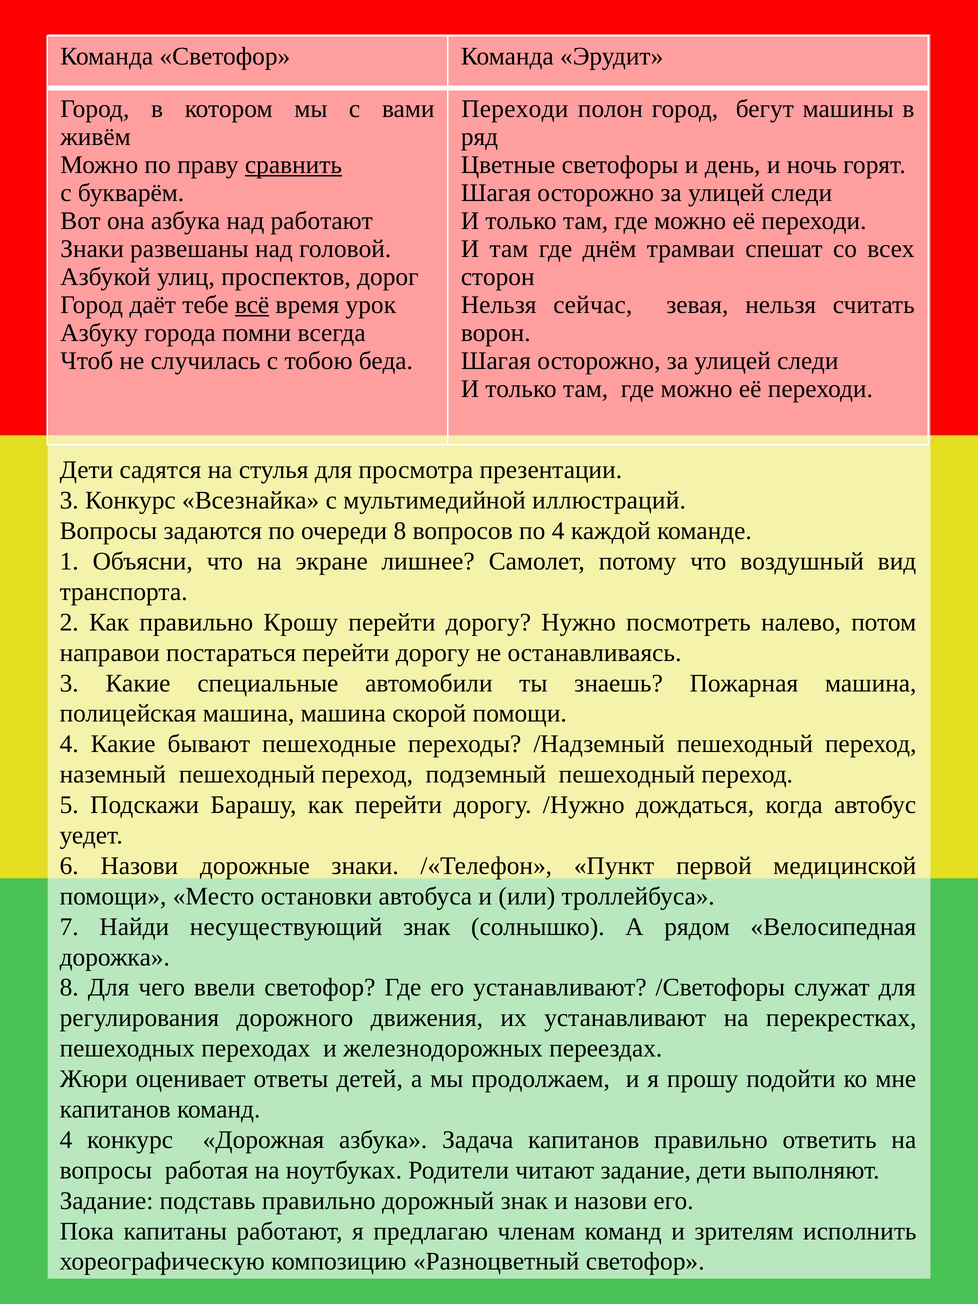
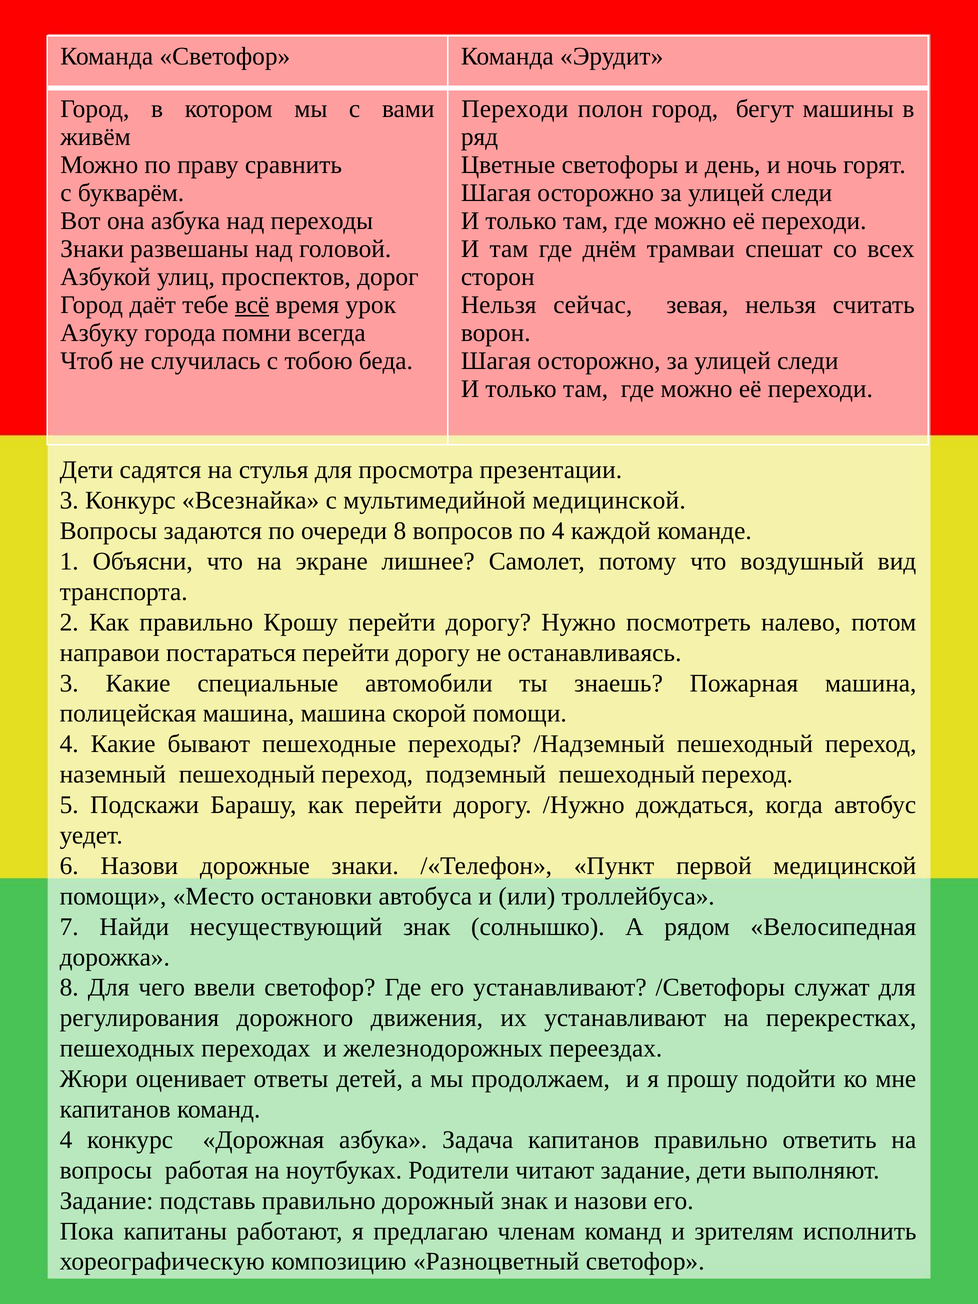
сравнить underline: present -> none
над работают: работают -> переходы
мультимедийной иллюстраций: иллюстраций -> медицинской
